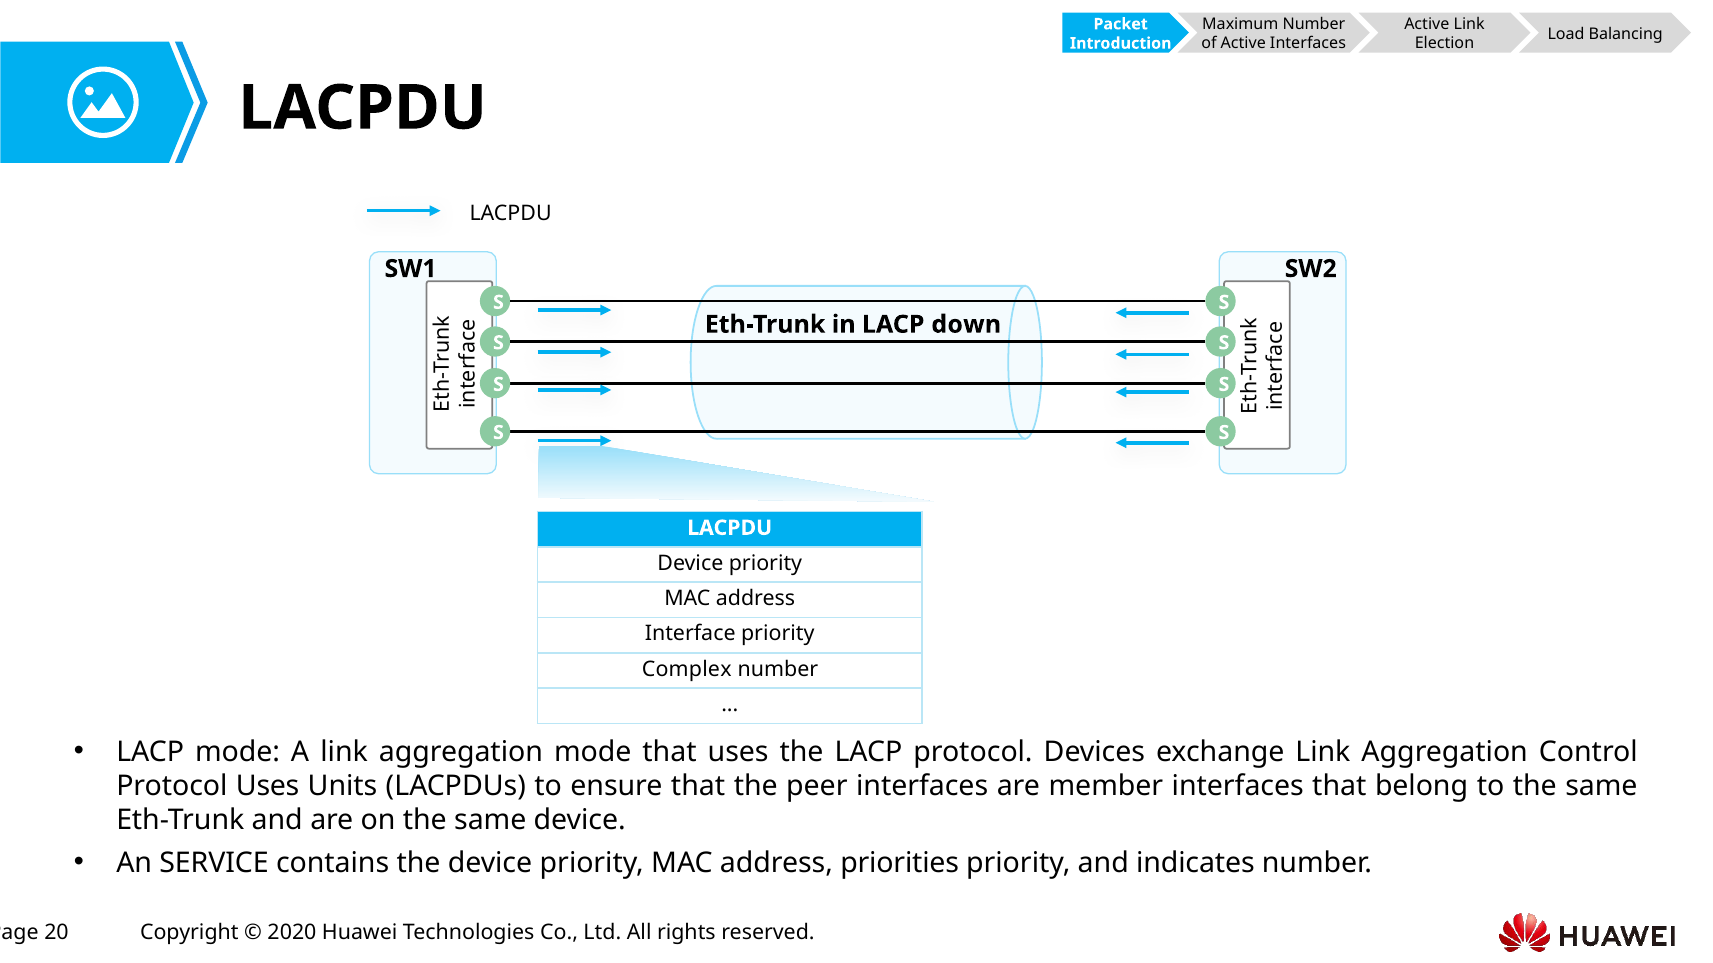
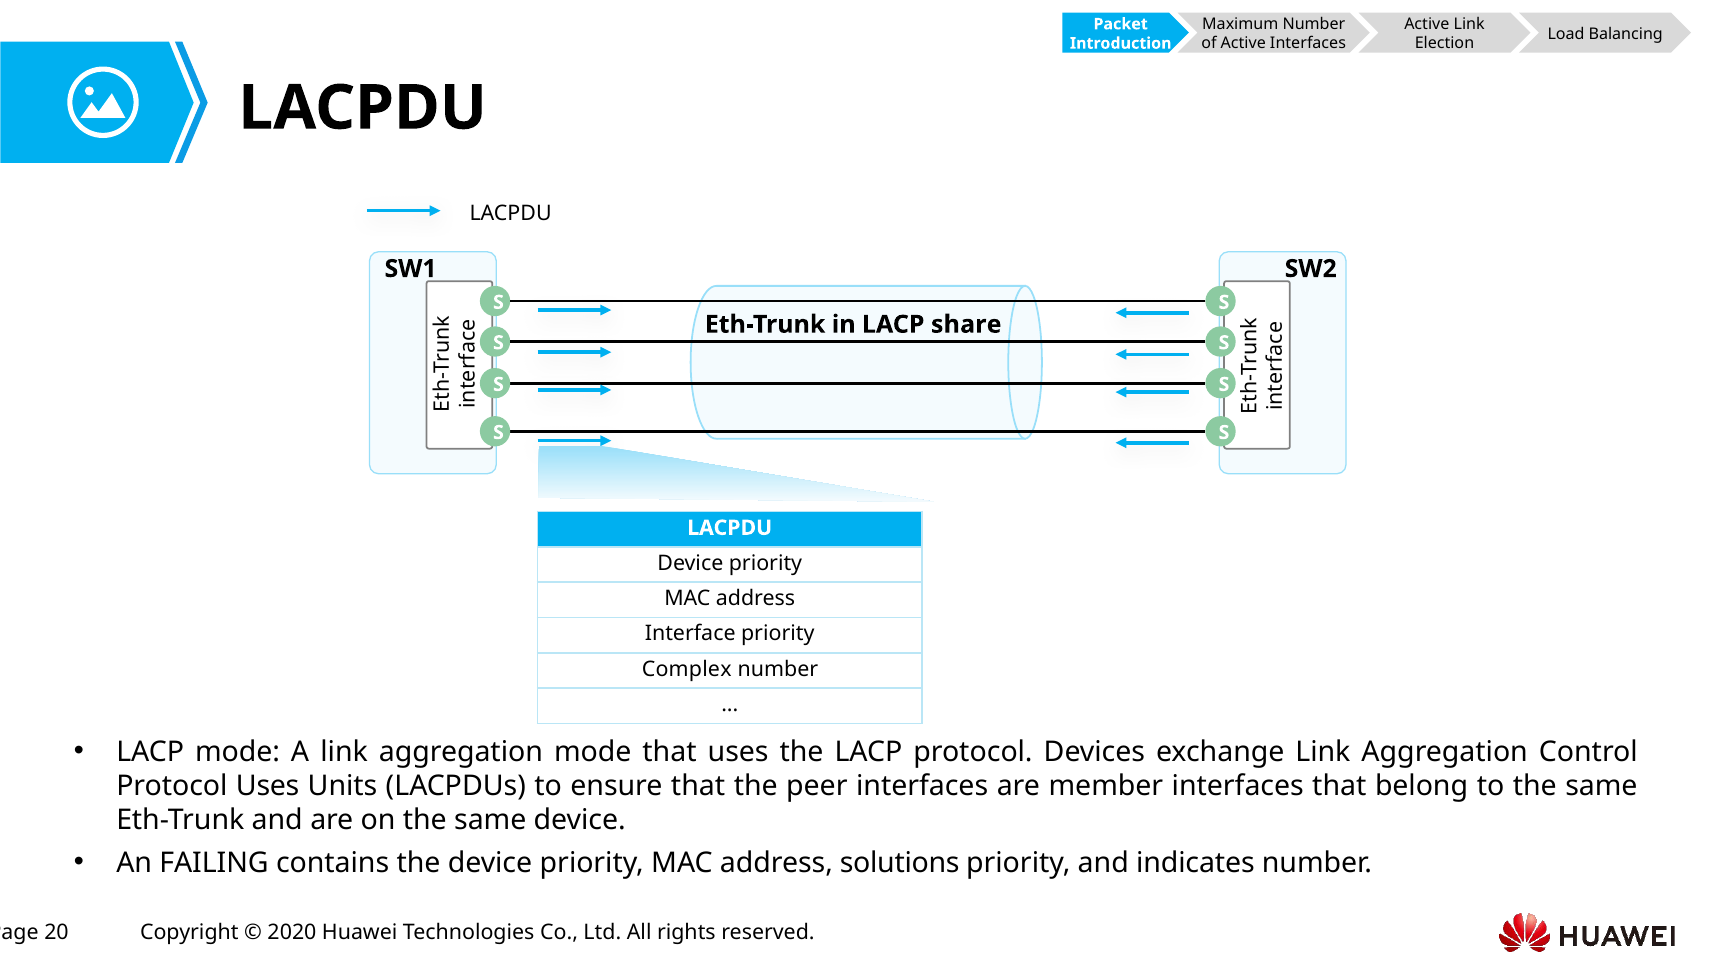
down: down -> share
SERVICE: SERVICE -> FAILING
priorities: priorities -> solutions
